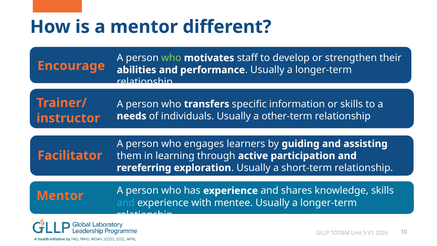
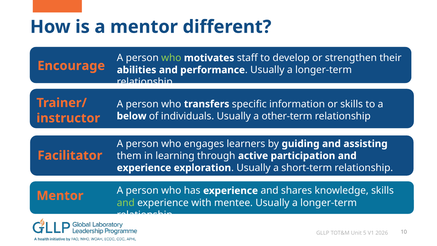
needs: needs -> below
rereferring at (144, 168): rereferring -> experience
and at (126, 203) colour: light blue -> light green
